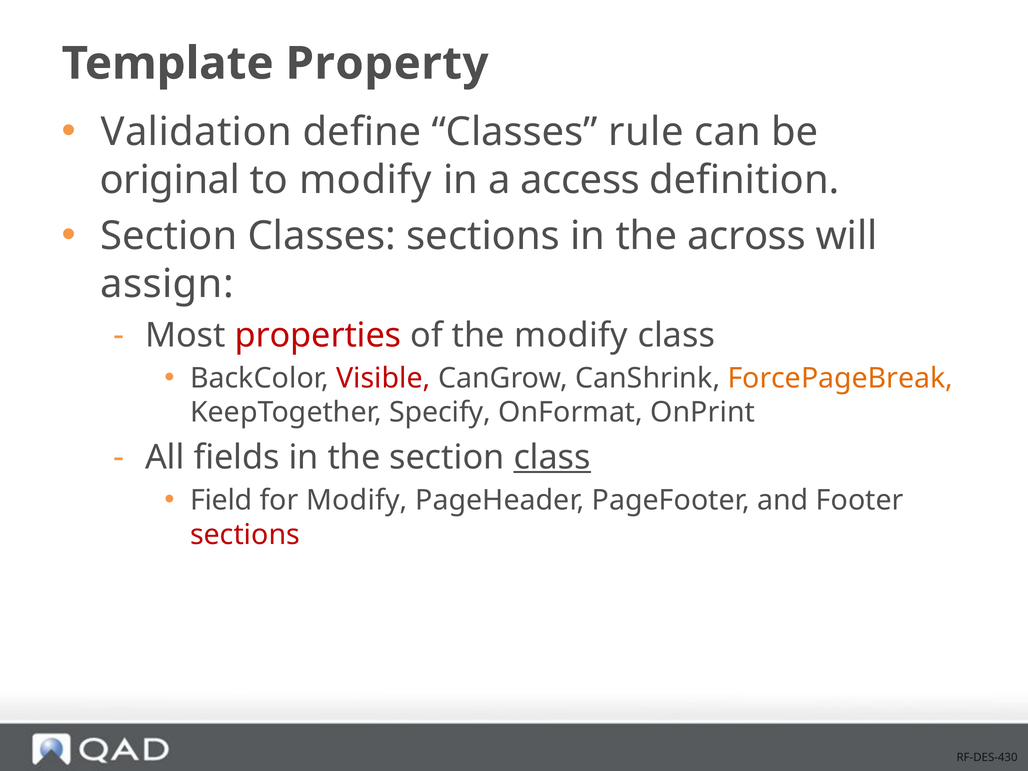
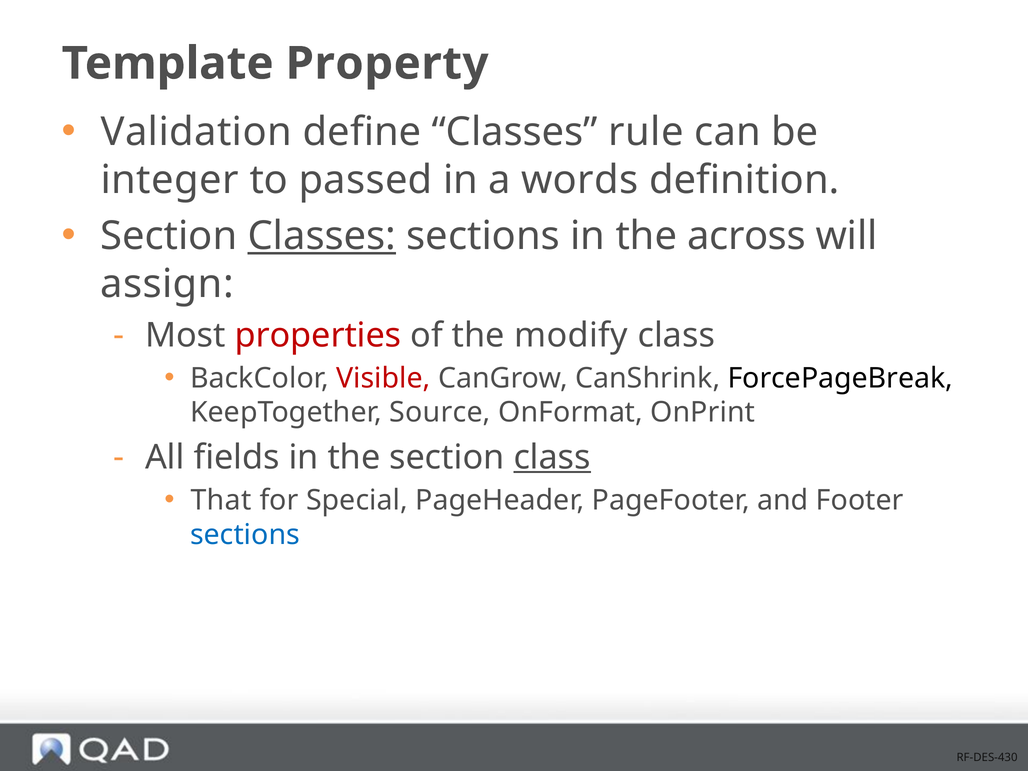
original: original -> integer
to modify: modify -> passed
access: access -> words
Classes at (322, 236) underline: none -> present
ForcePageBreak colour: orange -> black
Specify: Specify -> Source
Field: Field -> That
for Modify: Modify -> Special
sections at (245, 535) colour: red -> blue
